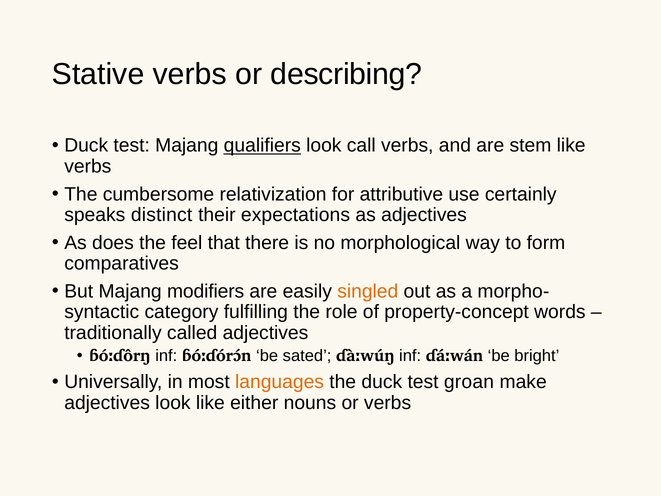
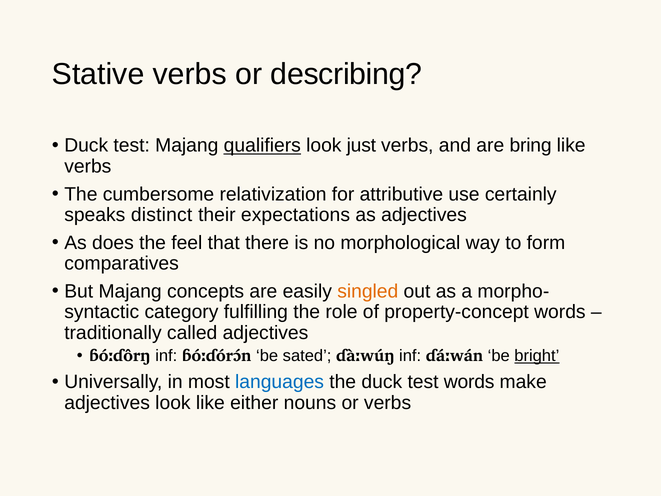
call: call -> just
stem: stem -> bring
modifiers: modifiers -> concepts
bright underline: none -> present
languages colour: orange -> blue
test groan: groan -> words
